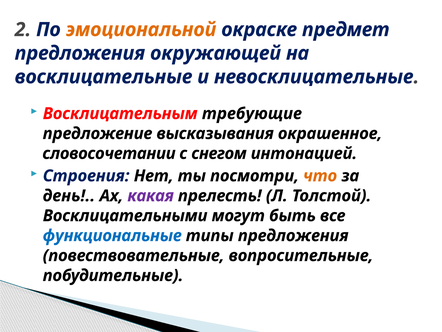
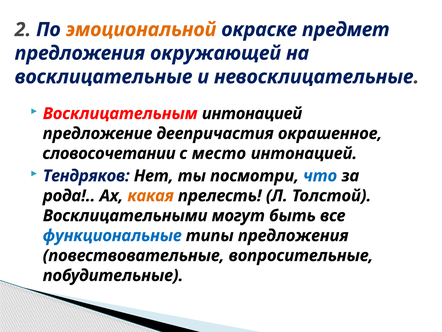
Восклицательным требующие: требующие -> интонацией
высказывания: высказывания -> деепричастия
снегом: снегом -> место
Строения: Строения -> Тендряков
что colour: orange -> blue
день: день -> рода
какая colour: purple -> orange
